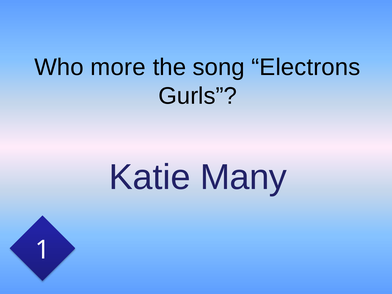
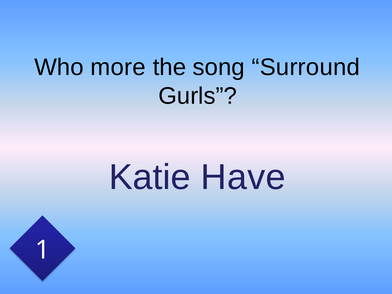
Electrons: Electrons -> Surround
Many: Many -> Have
